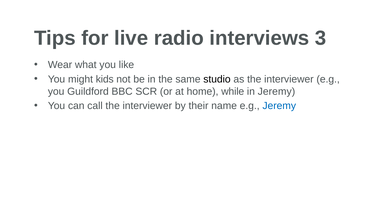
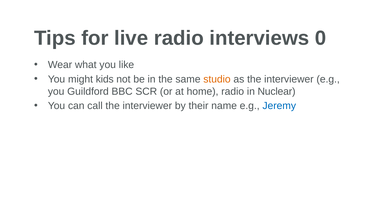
3: 3 -> 0
studio colour: black -> orange
home while: while -> radio
in Jeremy: Jeremy -> Nuclear
